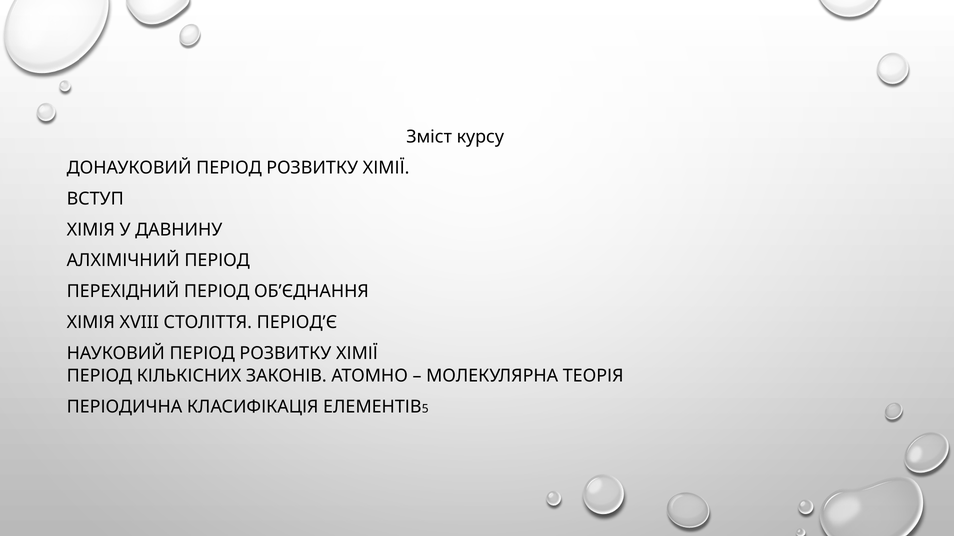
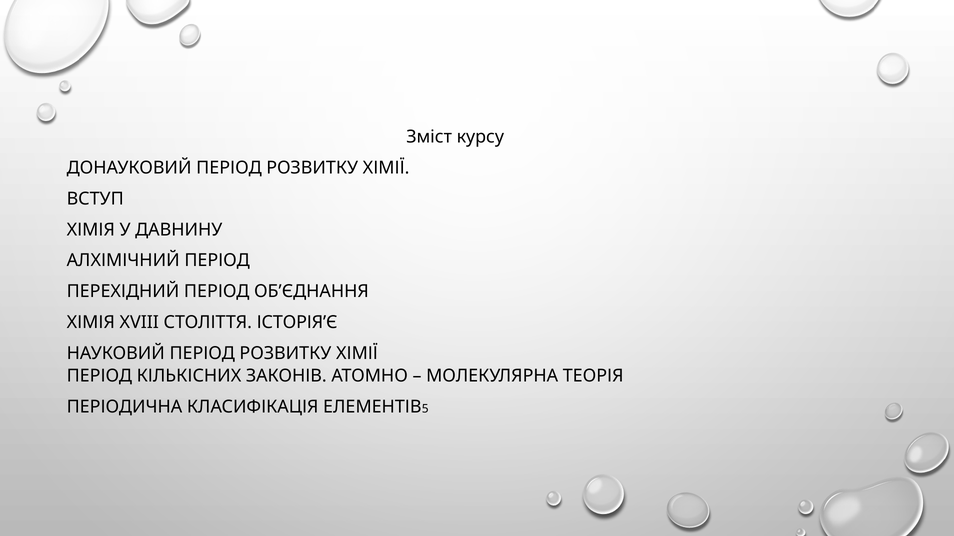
ПЕРІОД’Є: ПЕРІОД’Є -> ІСТОРІЯ’Є
